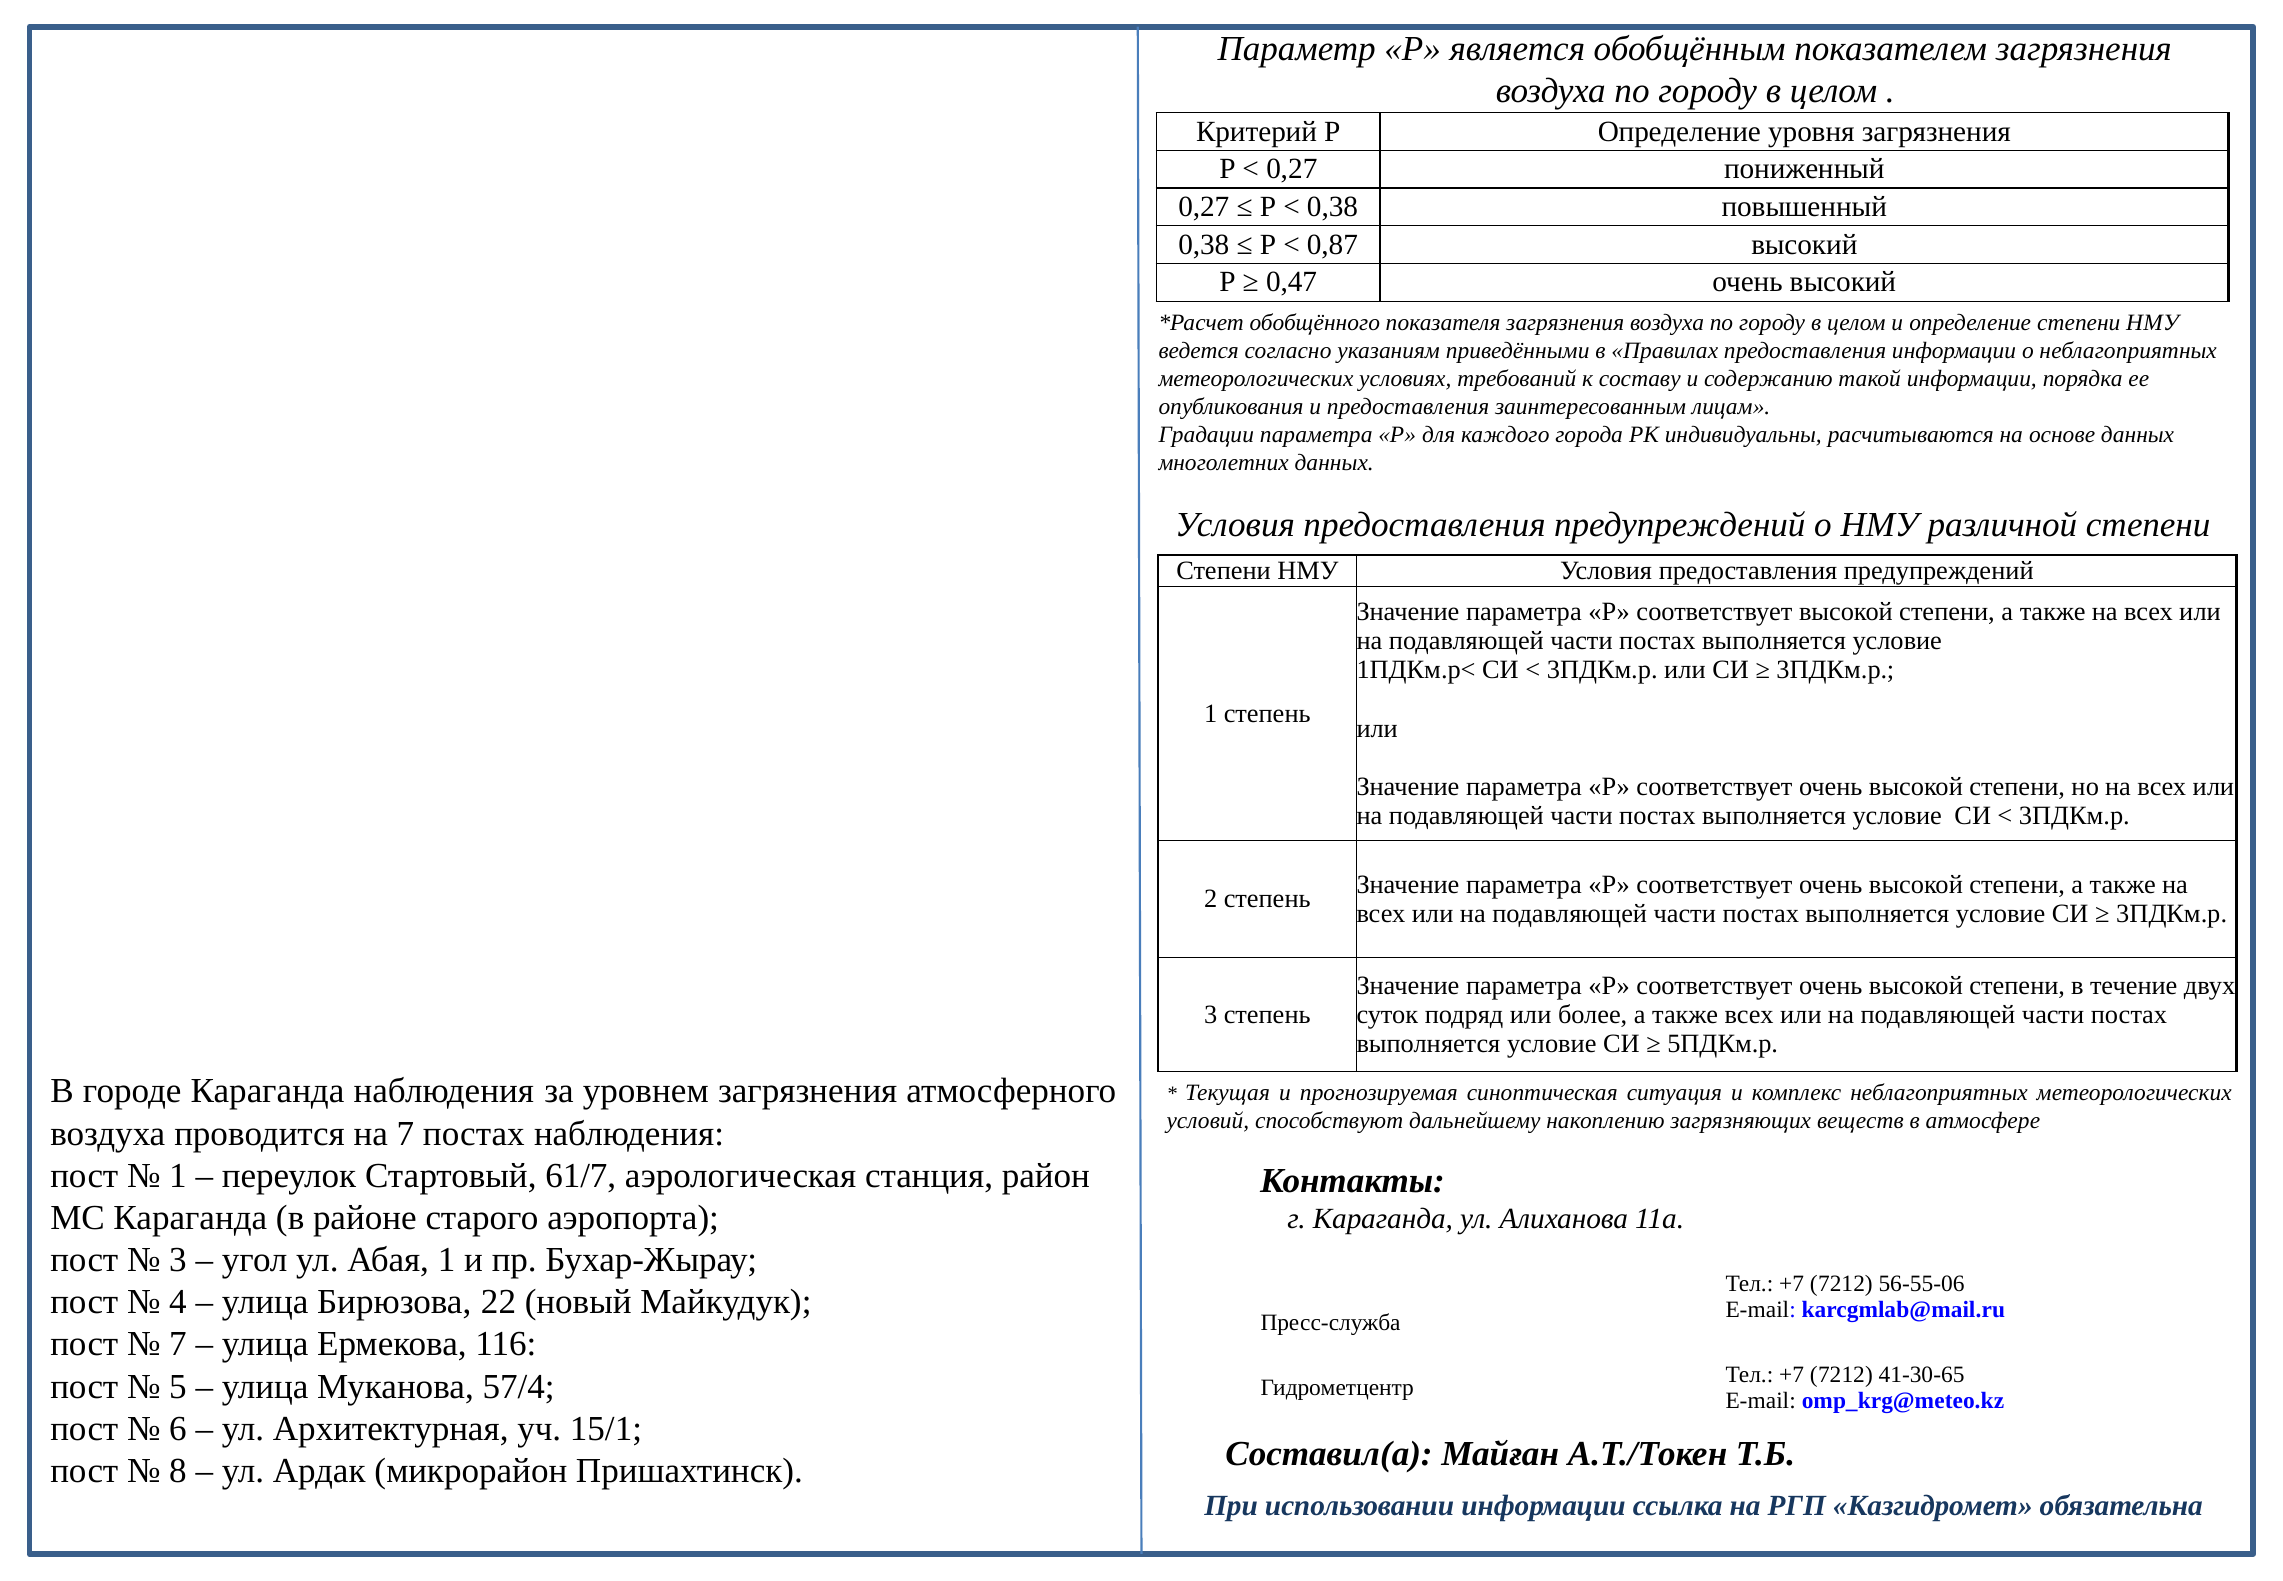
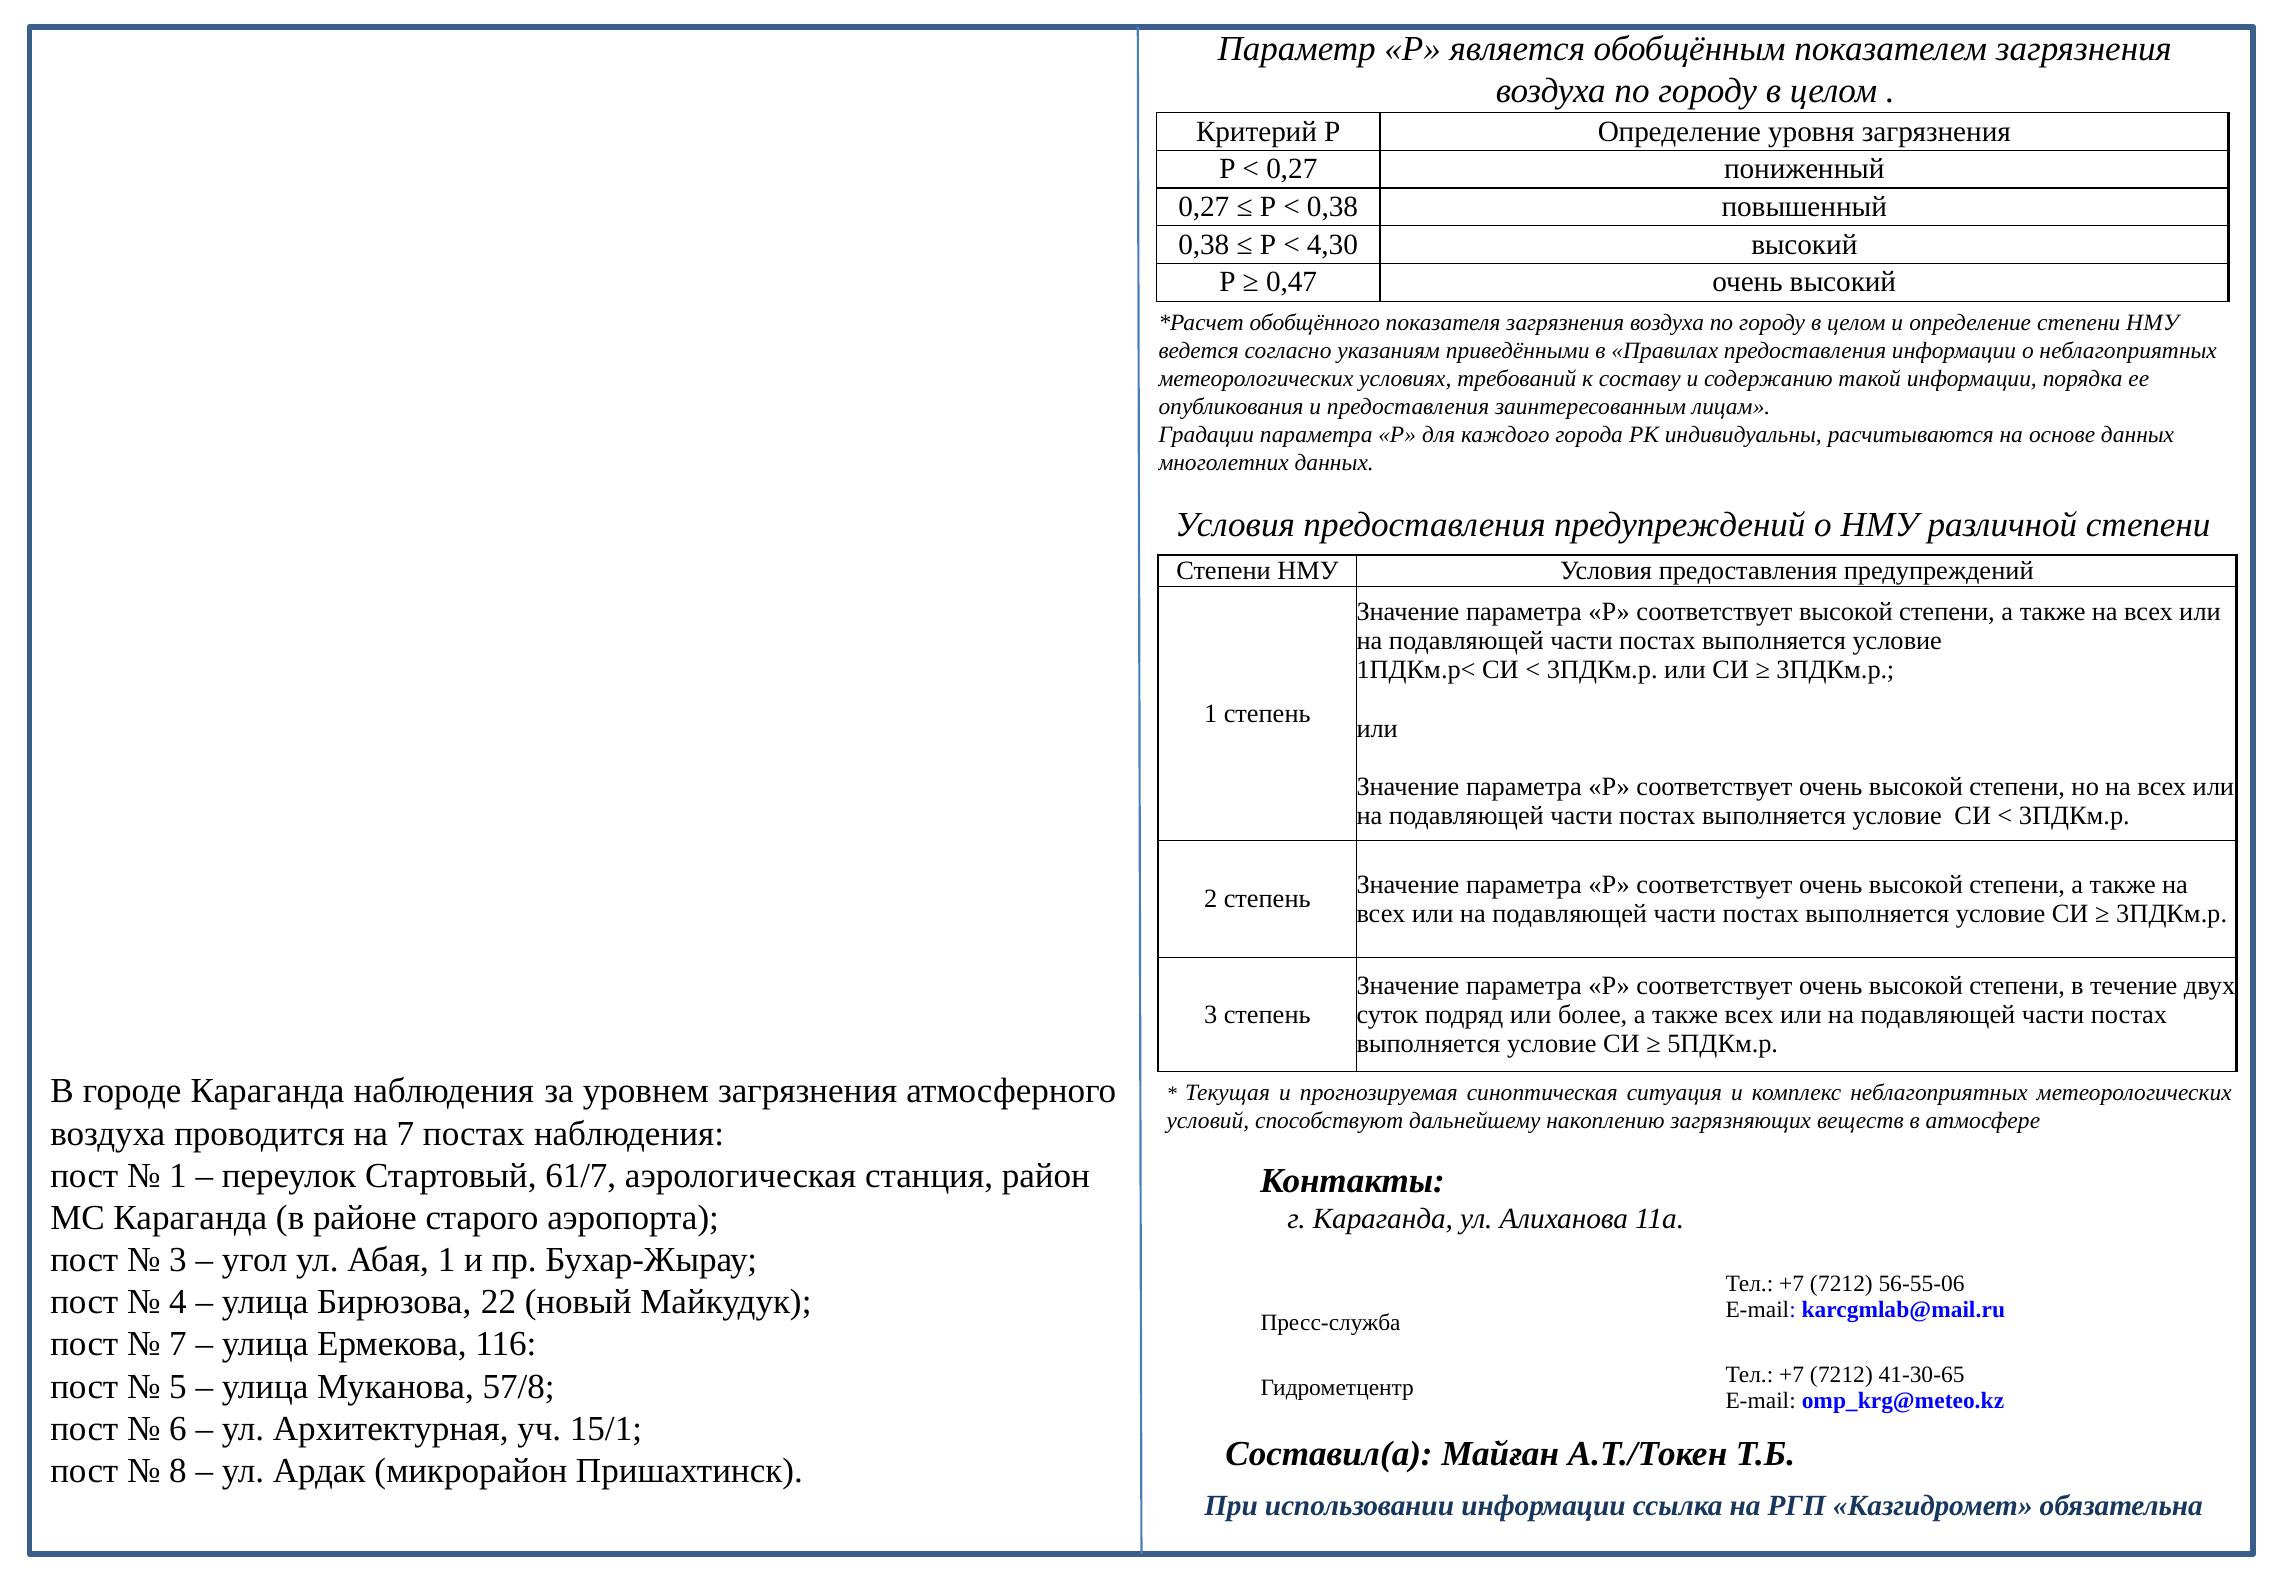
0,87: 0,87 -> 4,30
57/4: 57/4 -> 57/8
